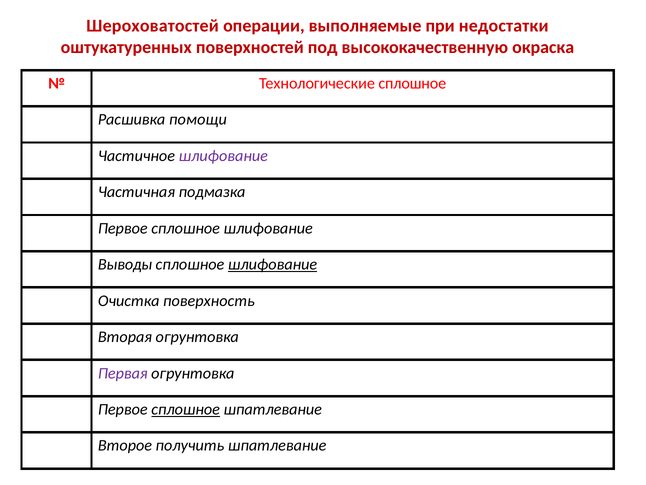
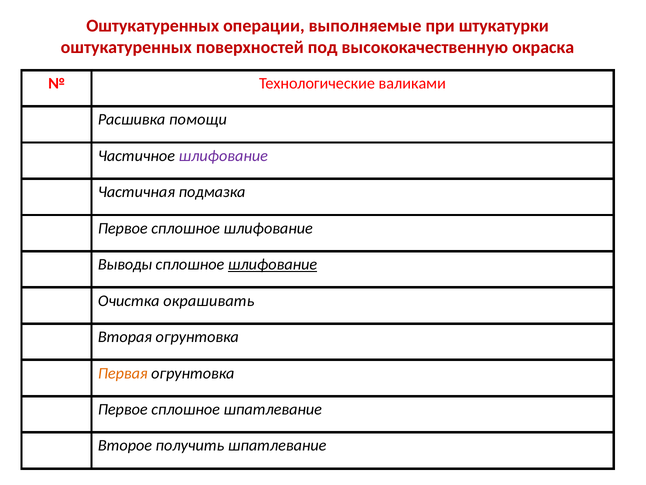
Шероховатостей at (153, 26): Шероховатостей -> Оштукатуренных
недостатки: недостатки -> штукатурки
Технологические сплошное: сплошное -> валиками
поверхность: поверхность -> окрашивать
Первая colour: purple -> orange
сплошное at (186, 409) underline: present -> none
